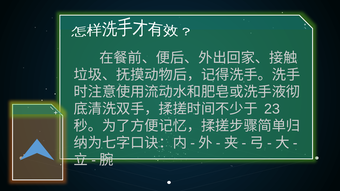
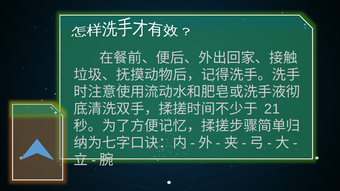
23: 23 -> 21
